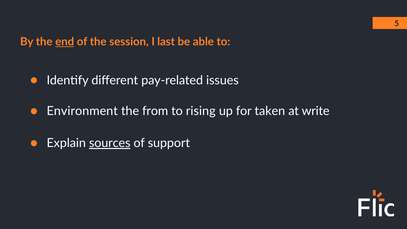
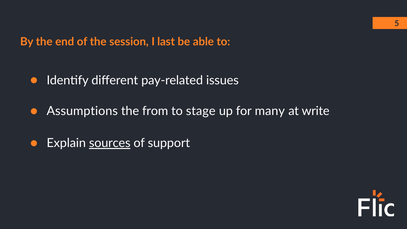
end underline: present -> none
Environment: Environment -> Assumptions
rising: rising -> stage
taken: taken -> many
